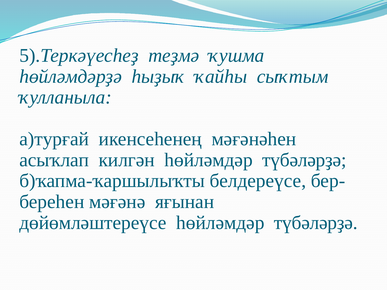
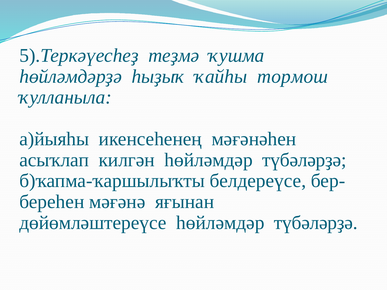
сыҡтым: сыҡтым -> тормош
а)турғай: а)турғай -> а)йыяһы
